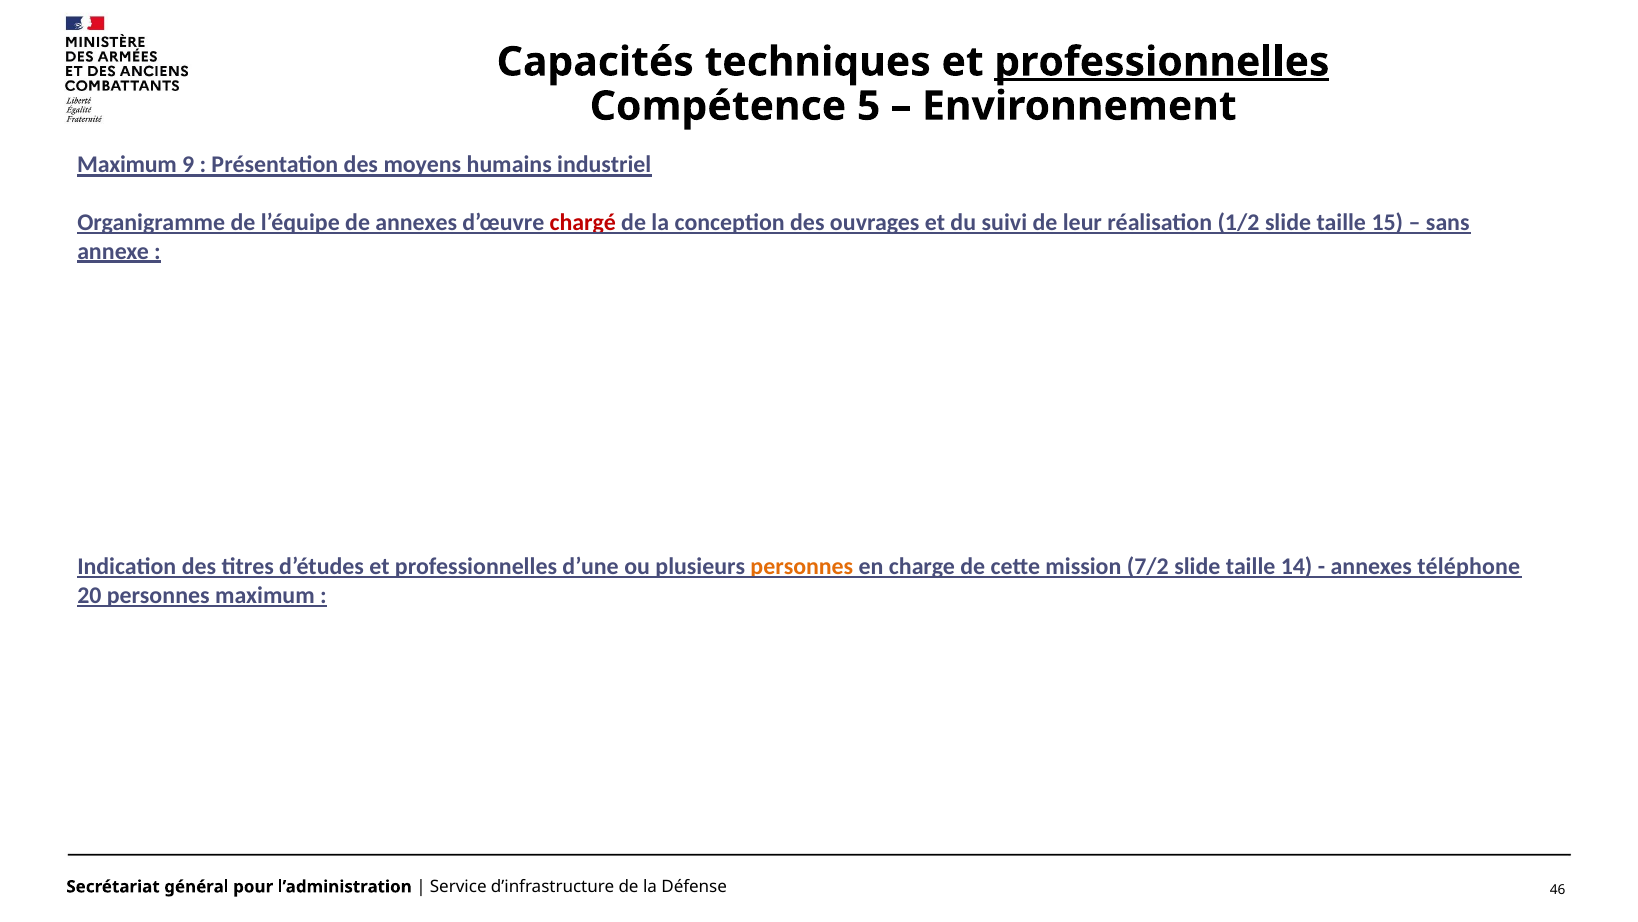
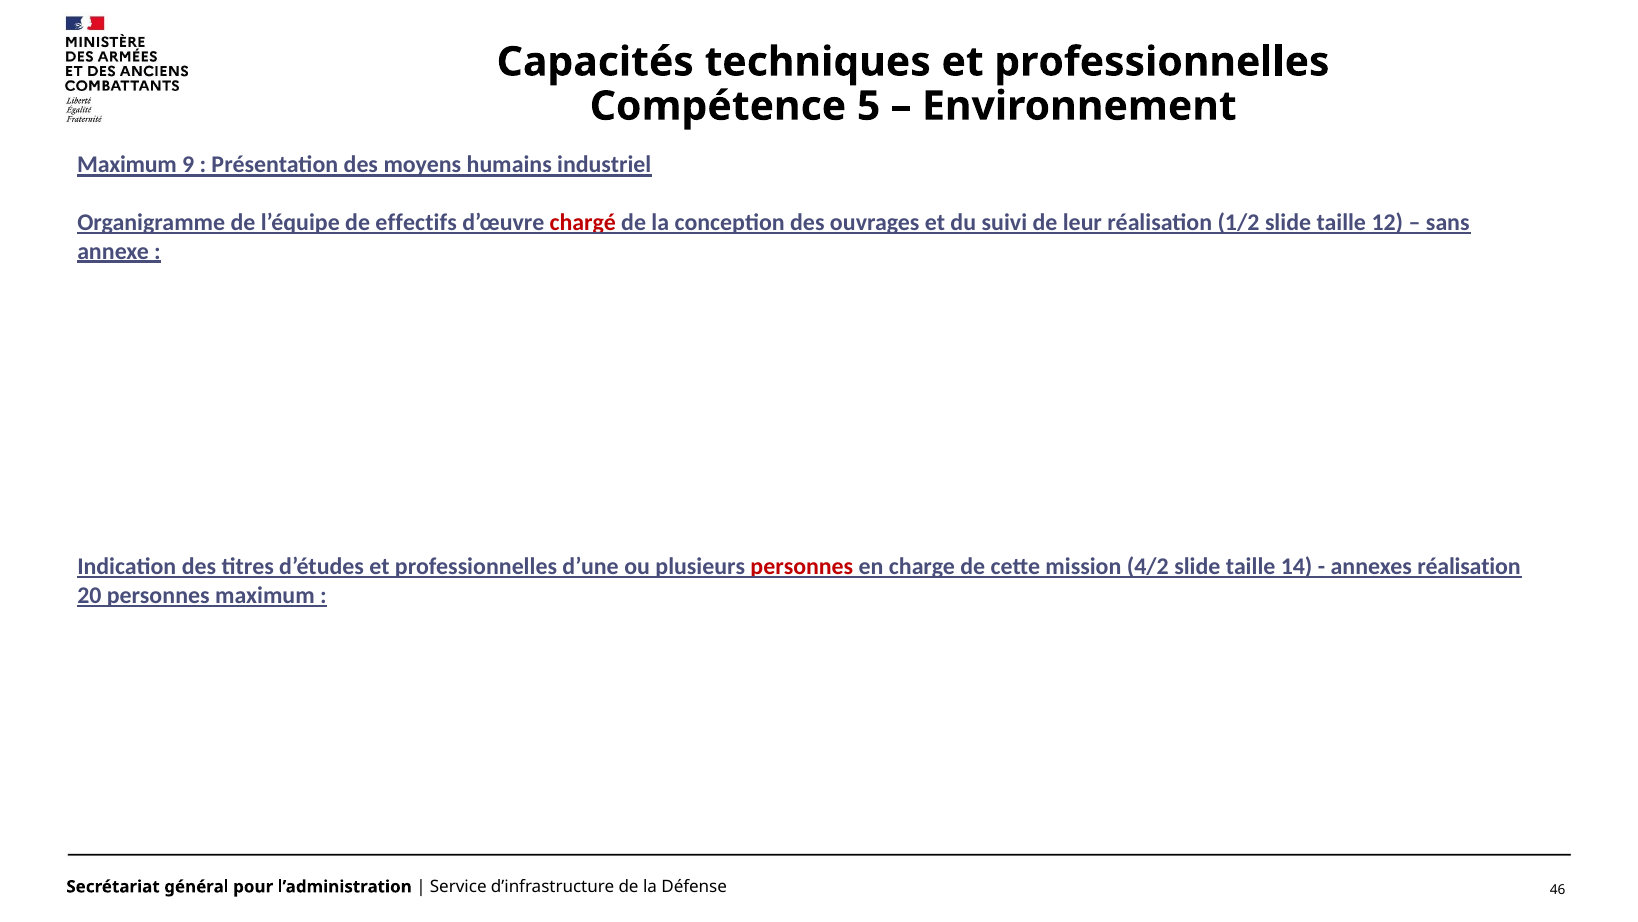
professionnelles at (1162, 62) underline: present -> none
de annexes: annexes -> effectifs
15: 15 -> 12
personnes at (802, 566) colour: orange -> red
7/2: 7/2 -> 4/2
annexes téléphone: téléphone -> réalisation
